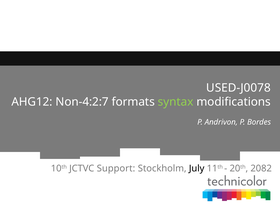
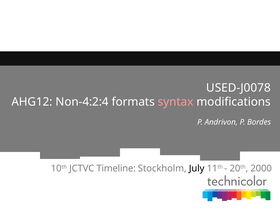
Non-4:2:7: Non-4:2:7 -> Non-4:2:4
syntax colour: light green -> pink
Support: Support -> Timeline
2082: 2082 -> 2000
